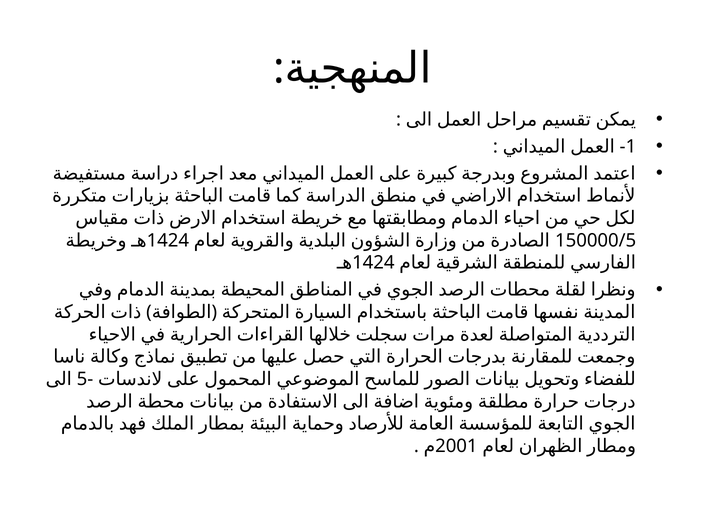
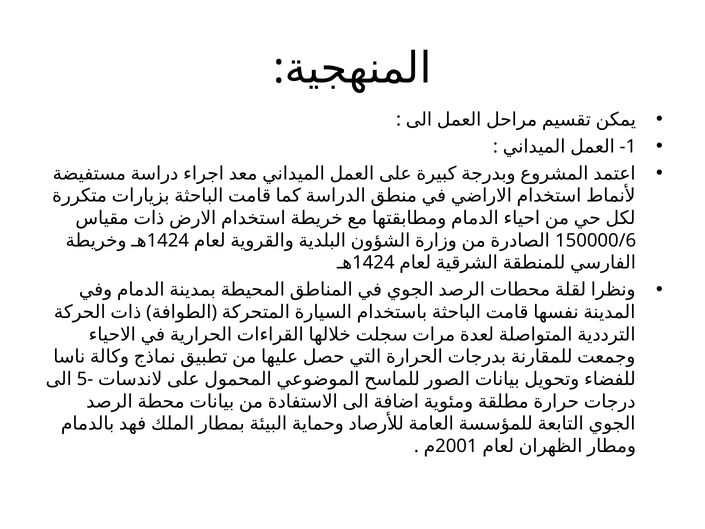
150000/5: 150000/5 -> 150000/6
